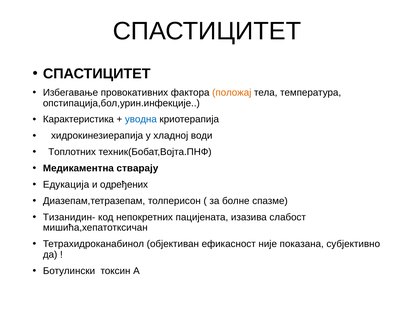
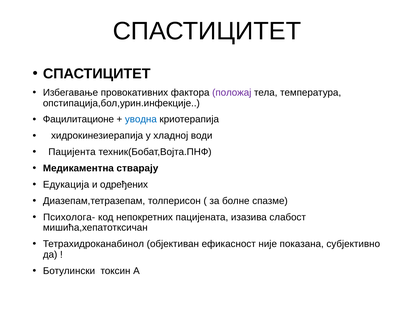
положај colour: orange -> purple
Карактеристика: Карактеристика -> Фацилитационе
Топлотних: Топлотних -> Пацијента
Тизанидин-: Тизанидин- -> Психолога-
